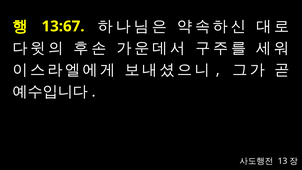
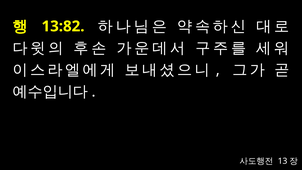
13:67: 13:67 -> 13:82
